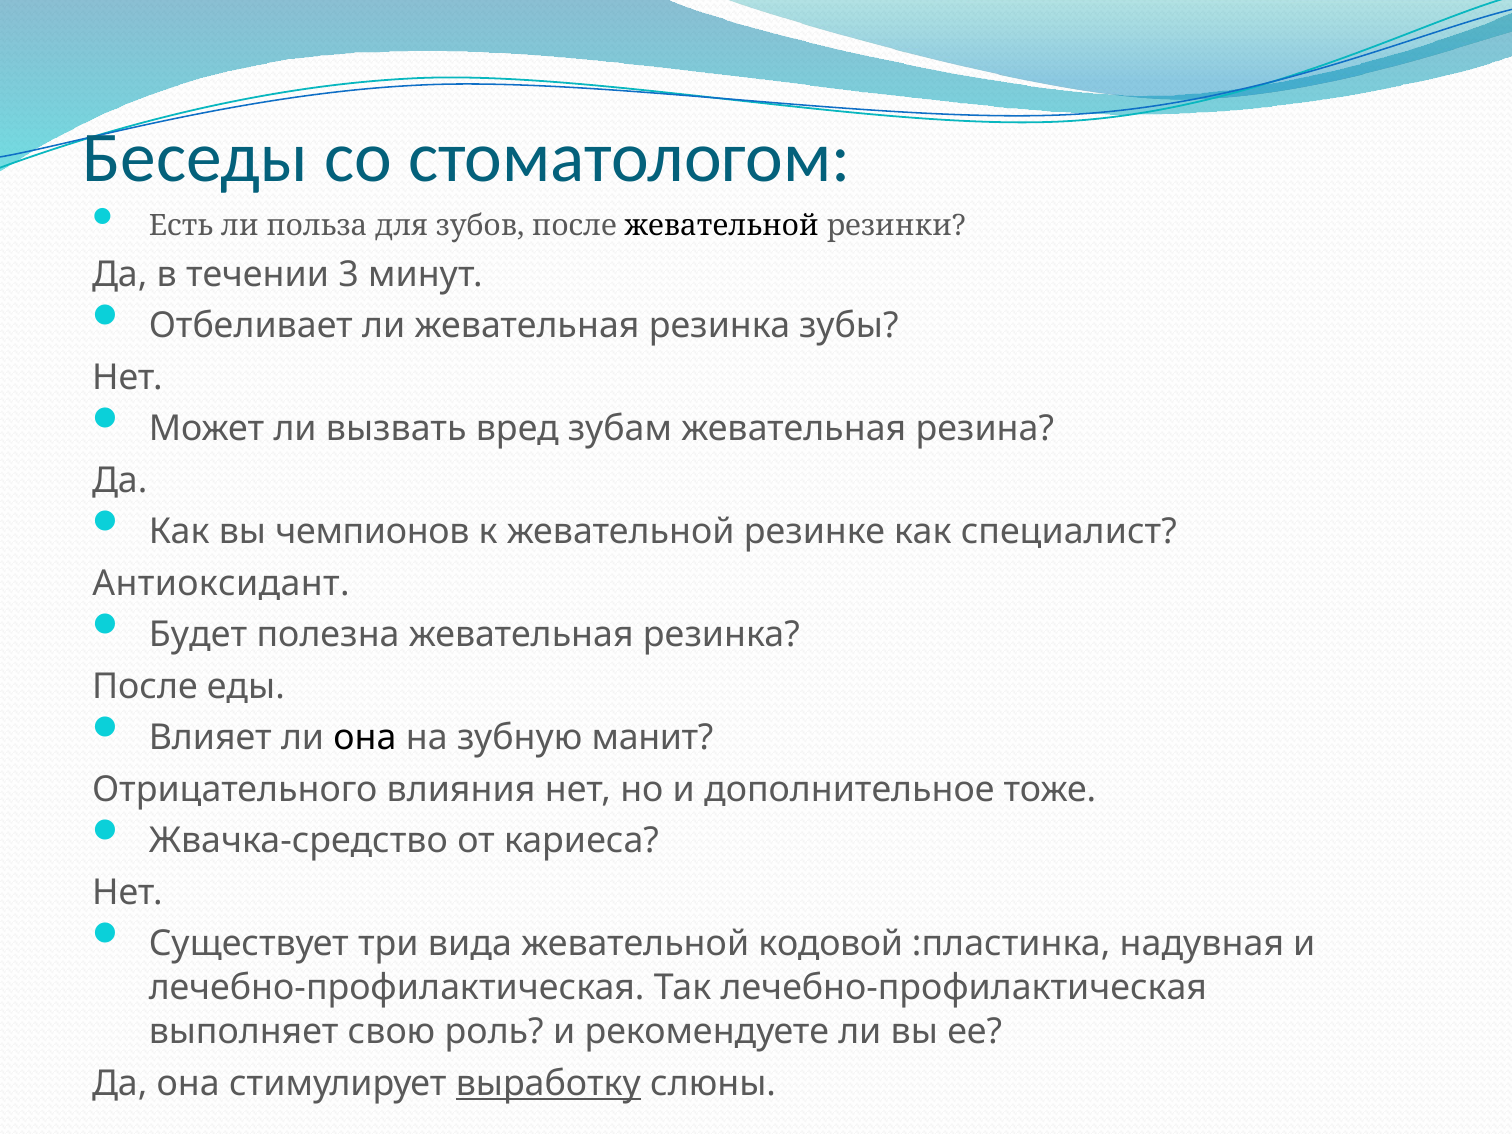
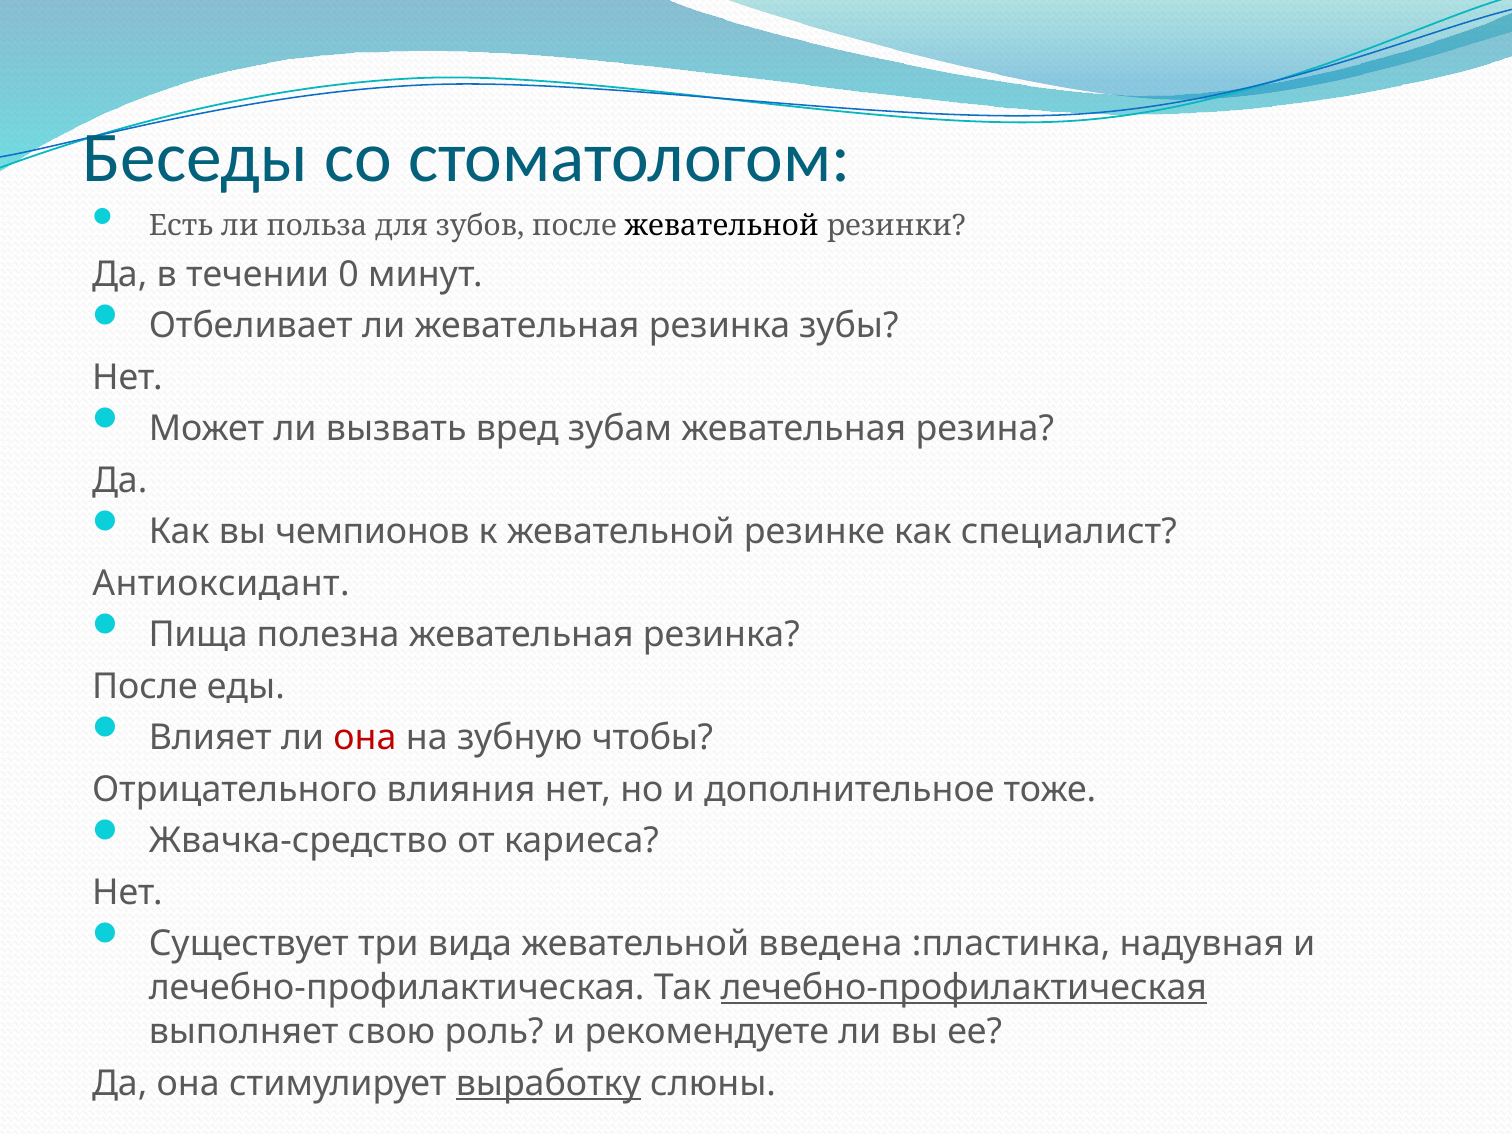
3: 3 -> 0
Будет: Будет -> Пища
она at (365, 738) colour: black -> red
манит: манит -> чтобы
кодовой: кодовой -> введена
лечебно-профилактическая at (964, 988) underline: none -> present
